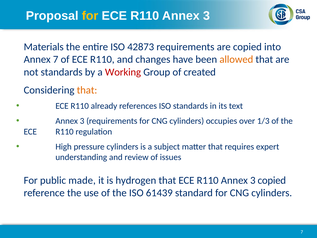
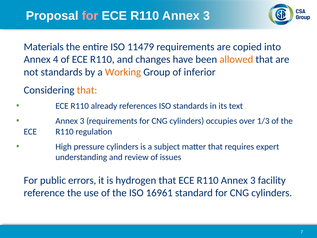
for at (90, 16) colour: yellow -> pink
42873: 42873 -> 11479
Annex 7: 7 -> 4
Working colour: red -> orange
created: created -> inferior
made: made -> errors
3 copied: copied -> facility
61439: 61439 -> 16961
